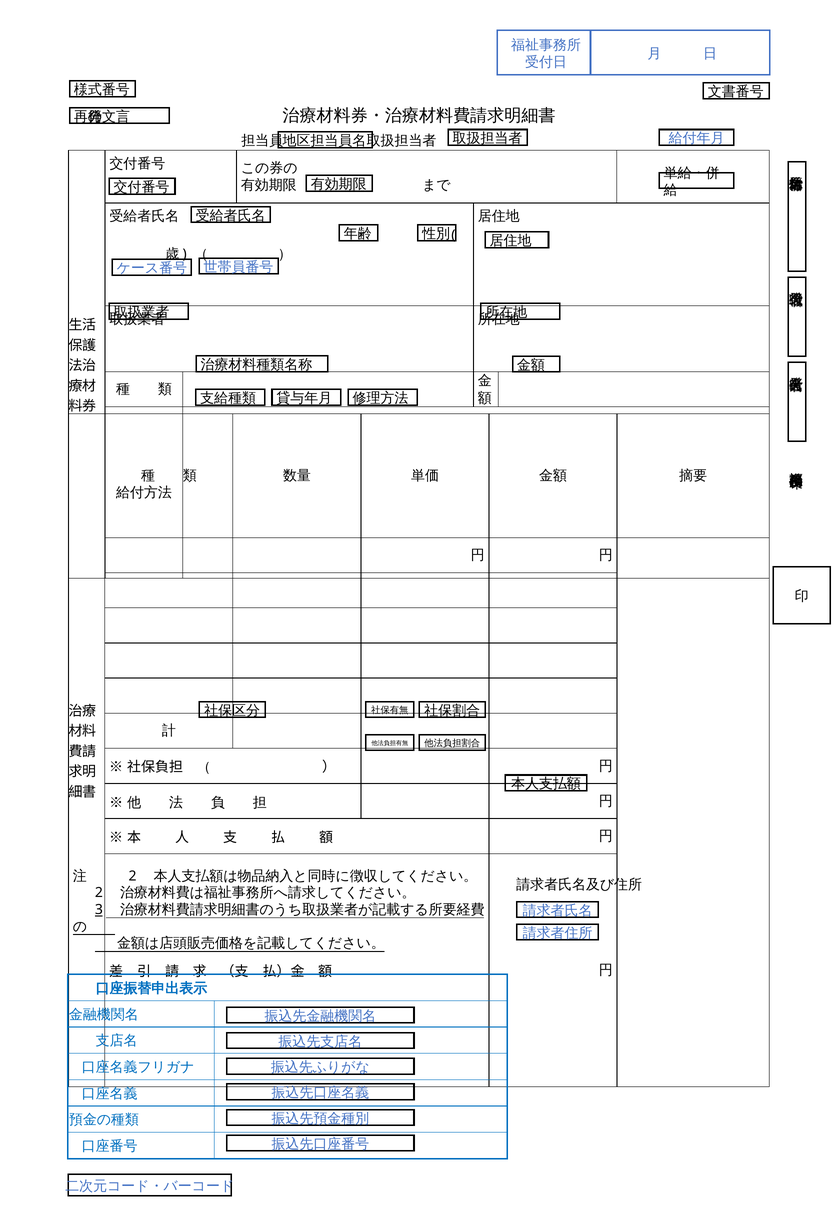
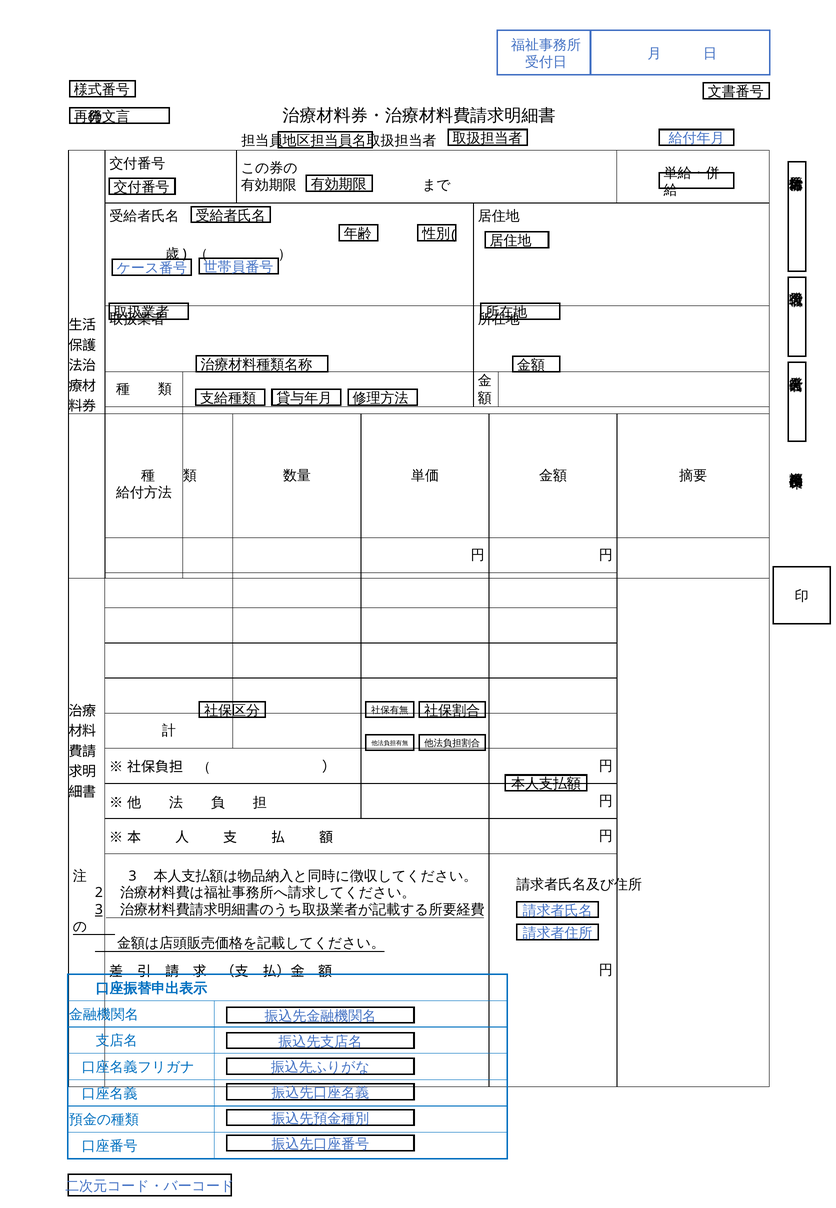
2 at (133, 876): 2 -> 3
